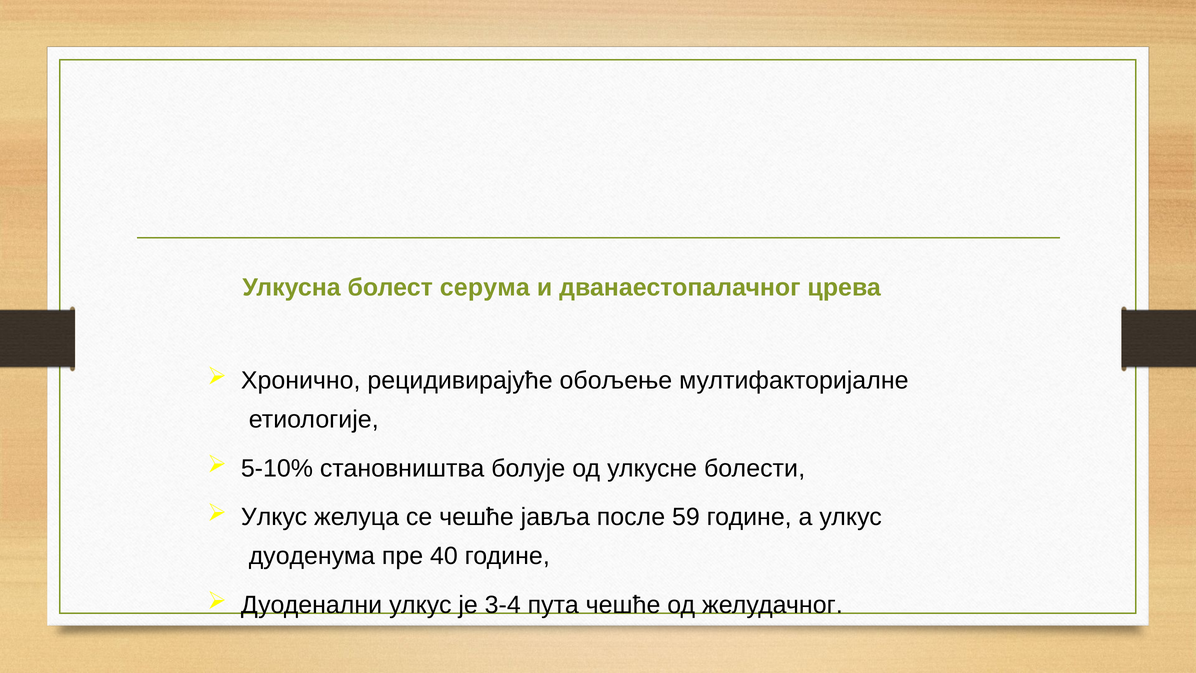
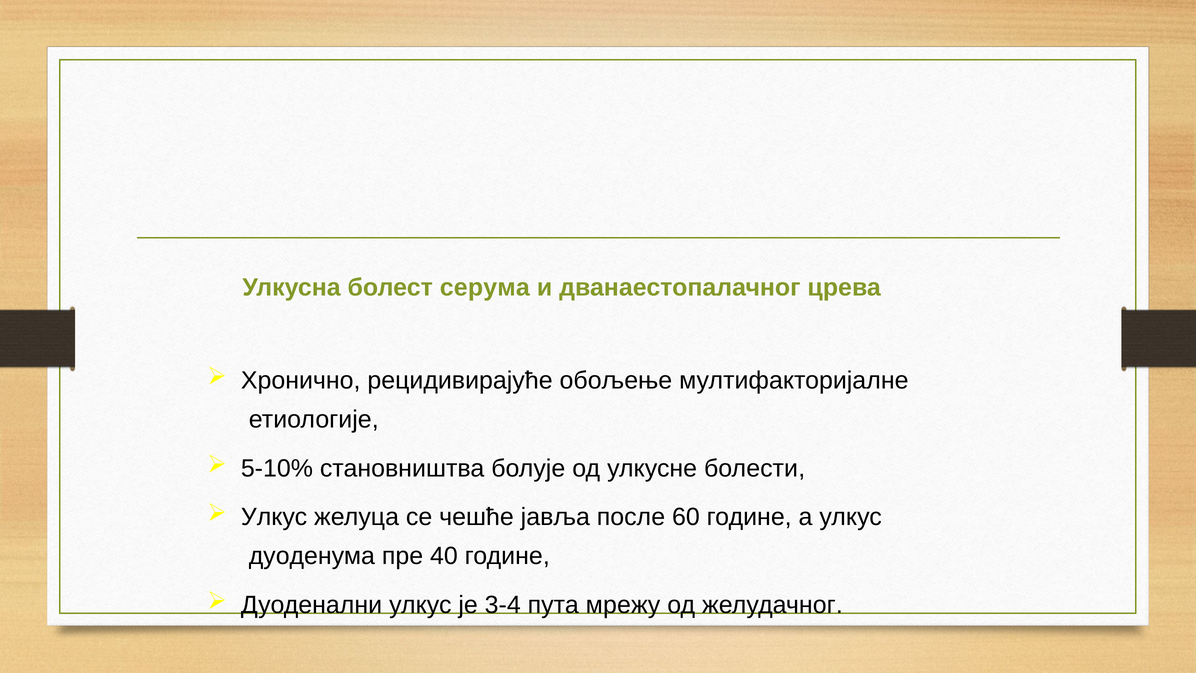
59: 59 -> 60
пута чешће: чешће -> мрежу
